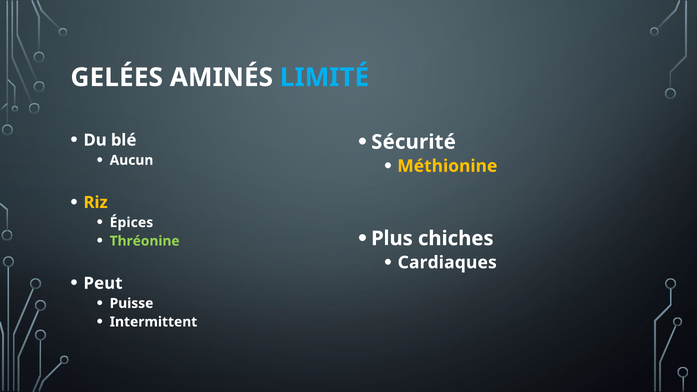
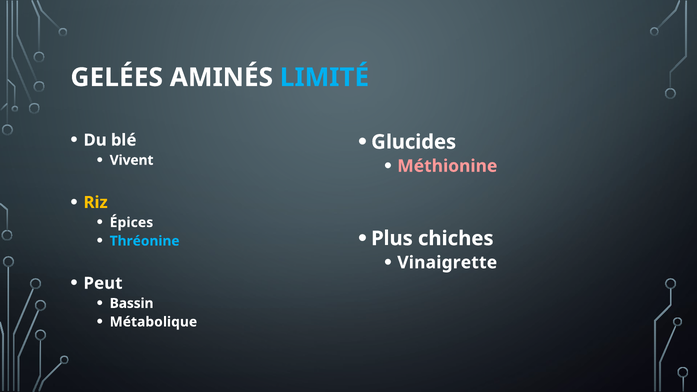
Sécurité: Sécurité -> Glucides
Aucun: Aucun -> Vivent
Méthionine colour: yellow -> pink
Thréonine colour: light green -> light blue
Cardiaques: Cardiaques -> Vinaigrette
Puisse: Puisse -> Bassin
Intermittent: Intermittent -> Métabolique
